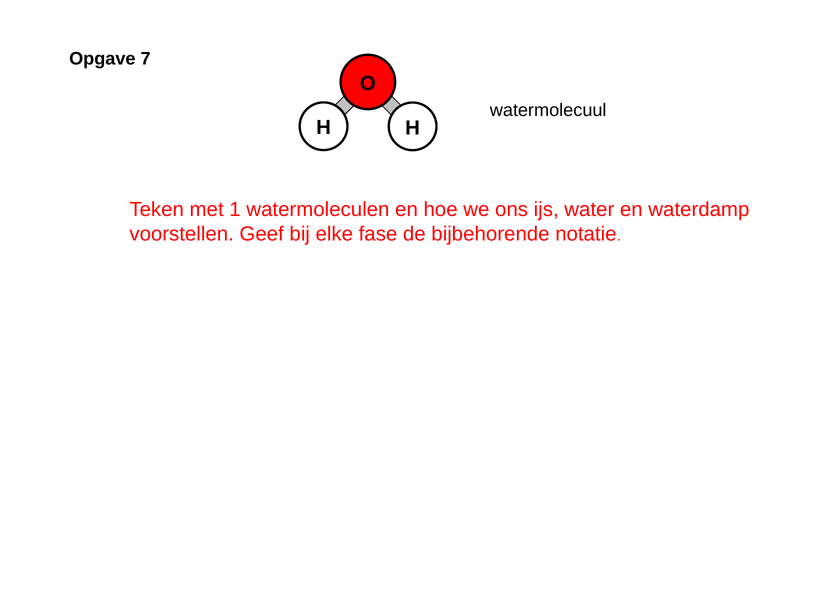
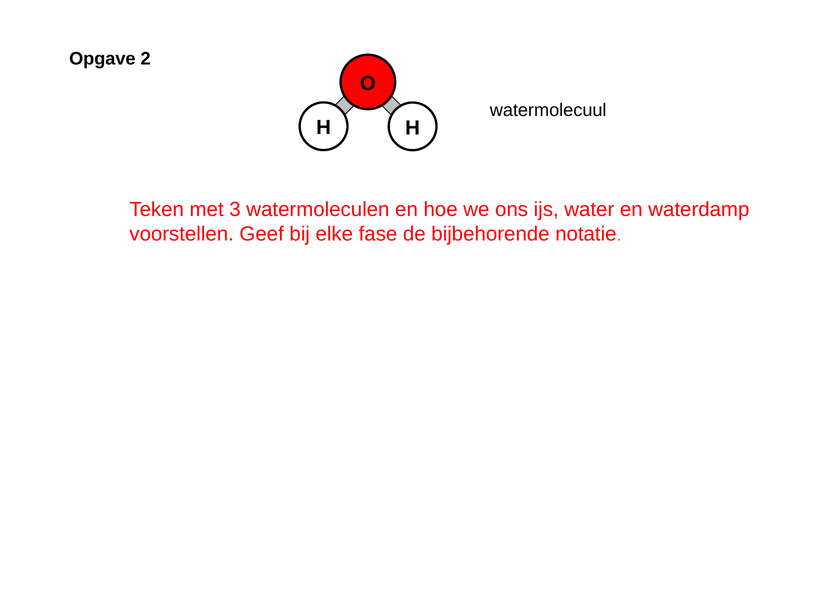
7: 7 -> 2
1: 1 -> 3
